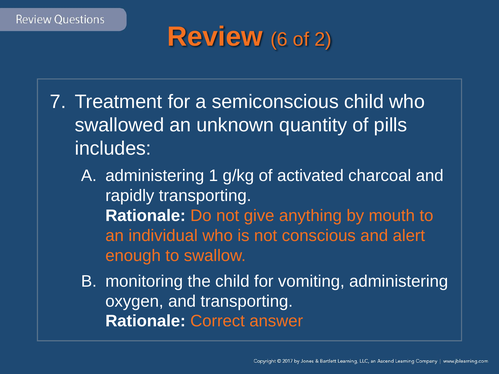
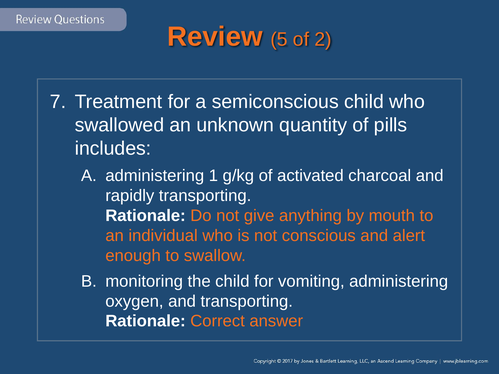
6: 6 -> 5
